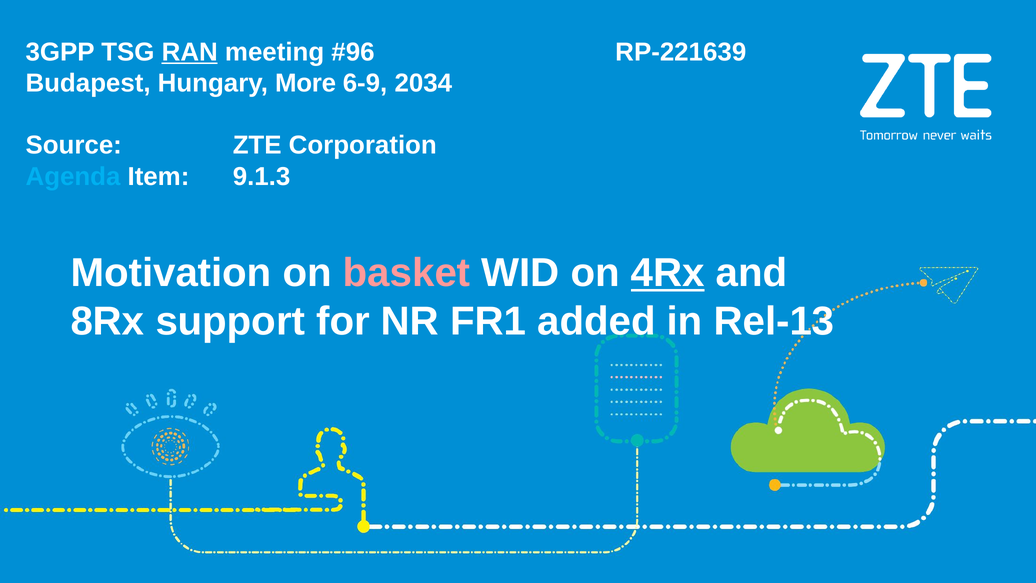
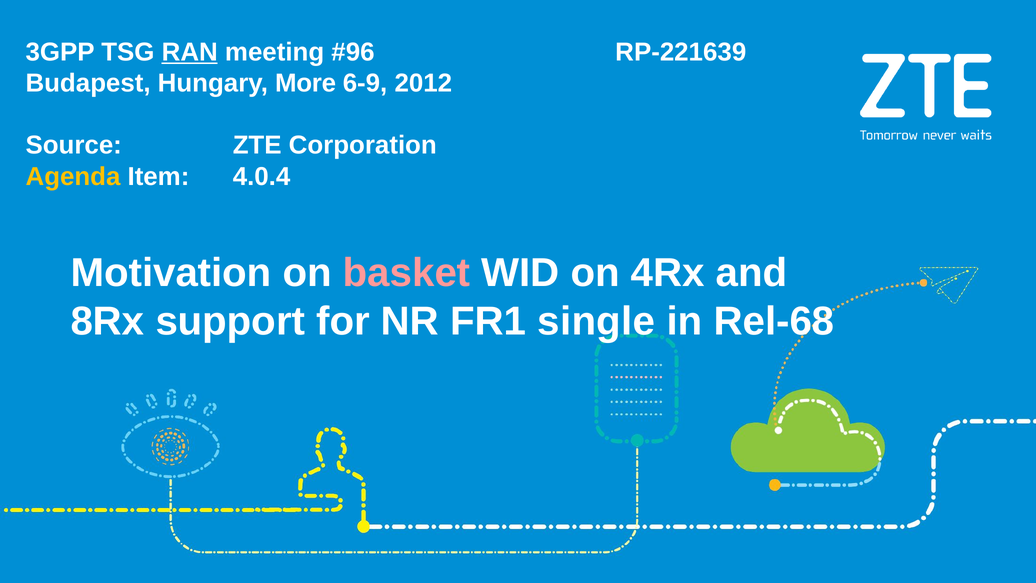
2034: 2034 -> 2012
Agenda colour: light blue -> yellow
9.1.3: 9.1.3 -> 4.0.4
4Rx underline: present -> none
added: added -> single
Rel-13: Rel-13 -> Rel-68
